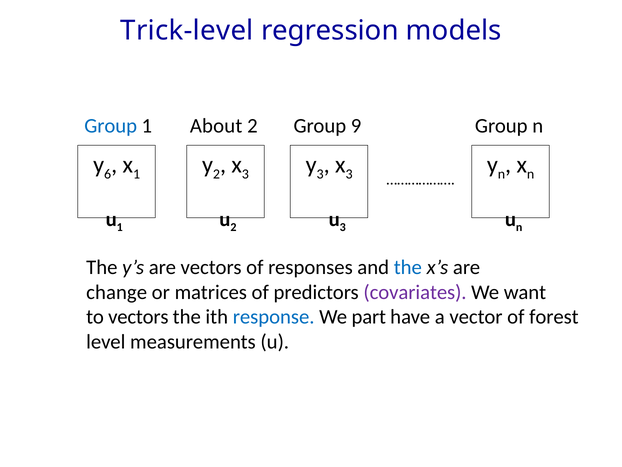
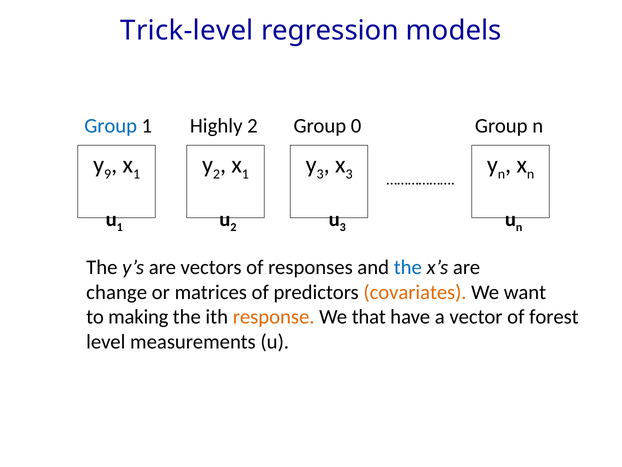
About: About -> Highly
9: 9 -> 0
6: 6 -> 9
3 at (245, 174): 3 -> 1
covariates colour: purple -> orange
to vectors: vectors -> making
response colour: blue -> orange
part: part -> that
